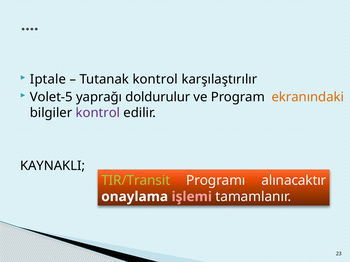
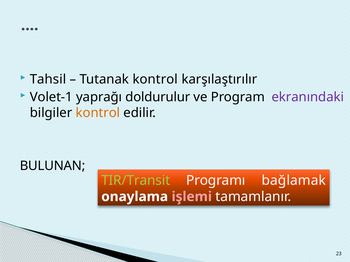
Iptale: Iptale -> Tahsil
Volet-5: Volet-5 -> Volet-1
ekranındaki colour: orange -> purple
kontrol at (98, 113) colour: purple -> orange
KAYNAKLI: KAYNAKLI -> BULUNAN
alınacaktır: alınacaktır -> bağlamak
